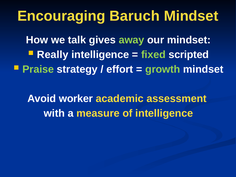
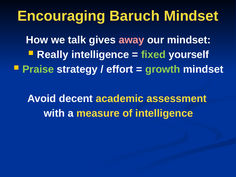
away colour: light green -> pink
scripted: scripted -> yourself
worker: worker -> decent
